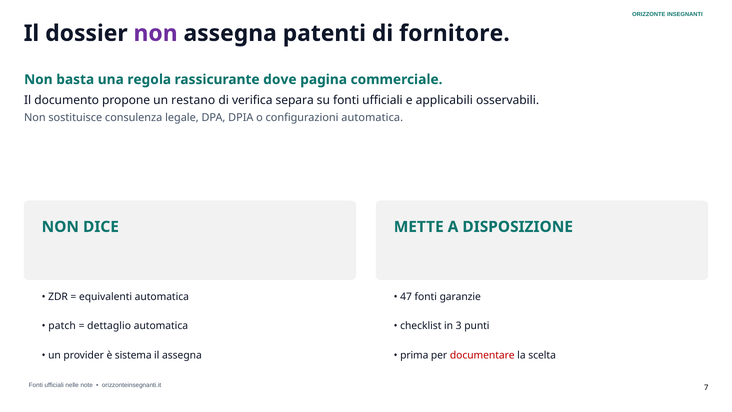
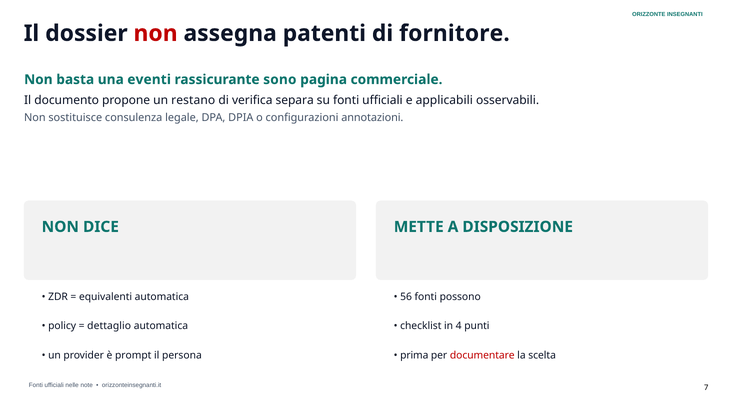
non at (156, 33) colour: purple -> red
regola: regola -> eventi
dove: dove -> sono
configurazioni automatica: automatica -> annotazioni
47: 47 -> 56
garanzie: garanzie -> possono
patch: patch -> policy
3: 3 -> 4
sistema: sistema -> prompt
il assegna: assegna -> persona
